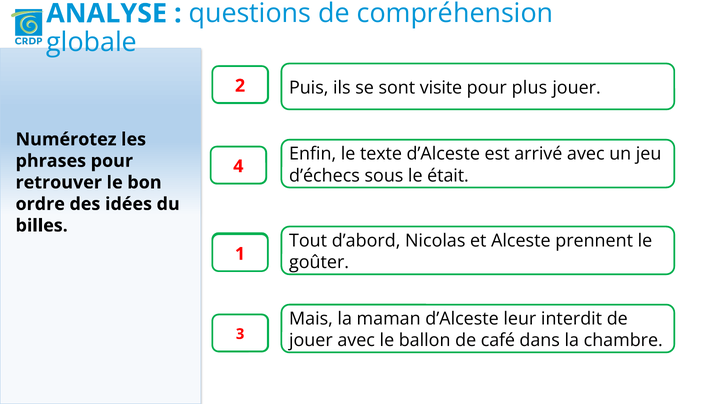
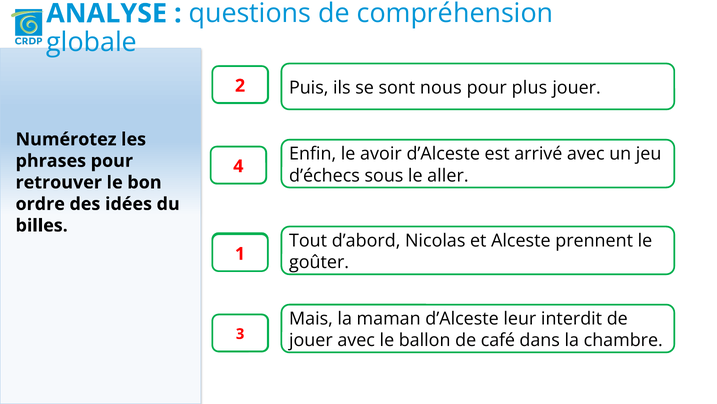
visite: visite -> nous
texte: texte -> avoir
était: était -> aller
